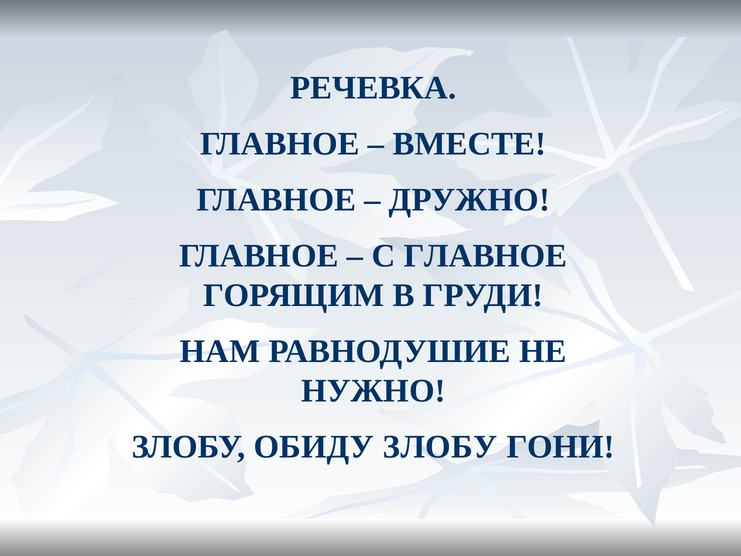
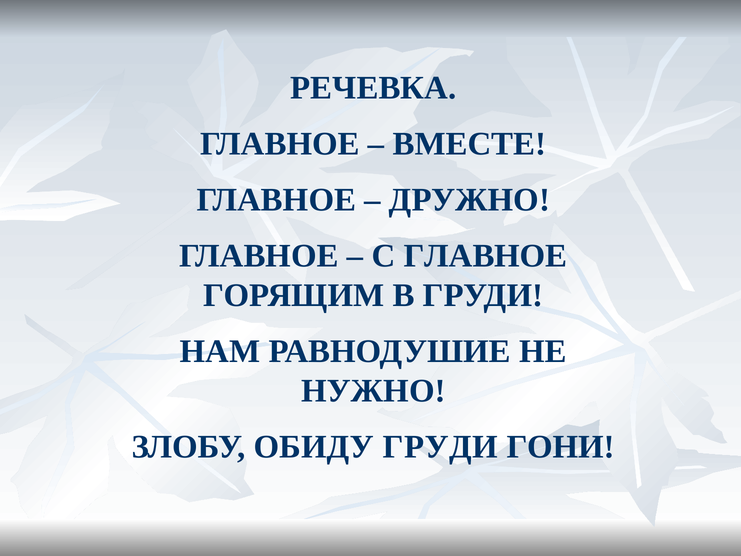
ОБИДУ ЗЛОБУ: ЗЛОБУ -> ГРУДИ
